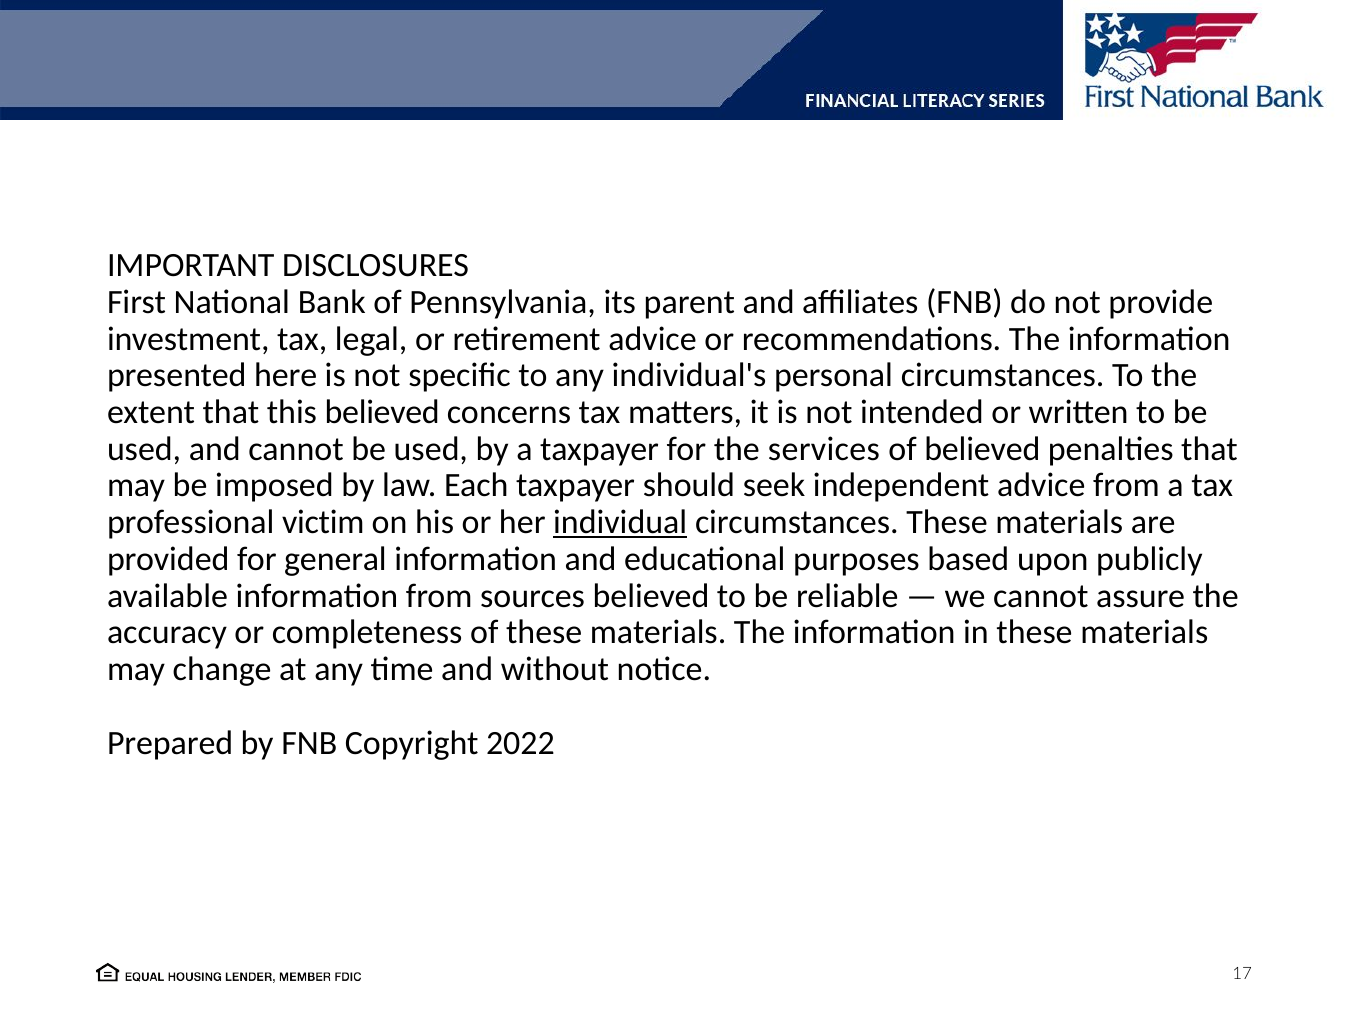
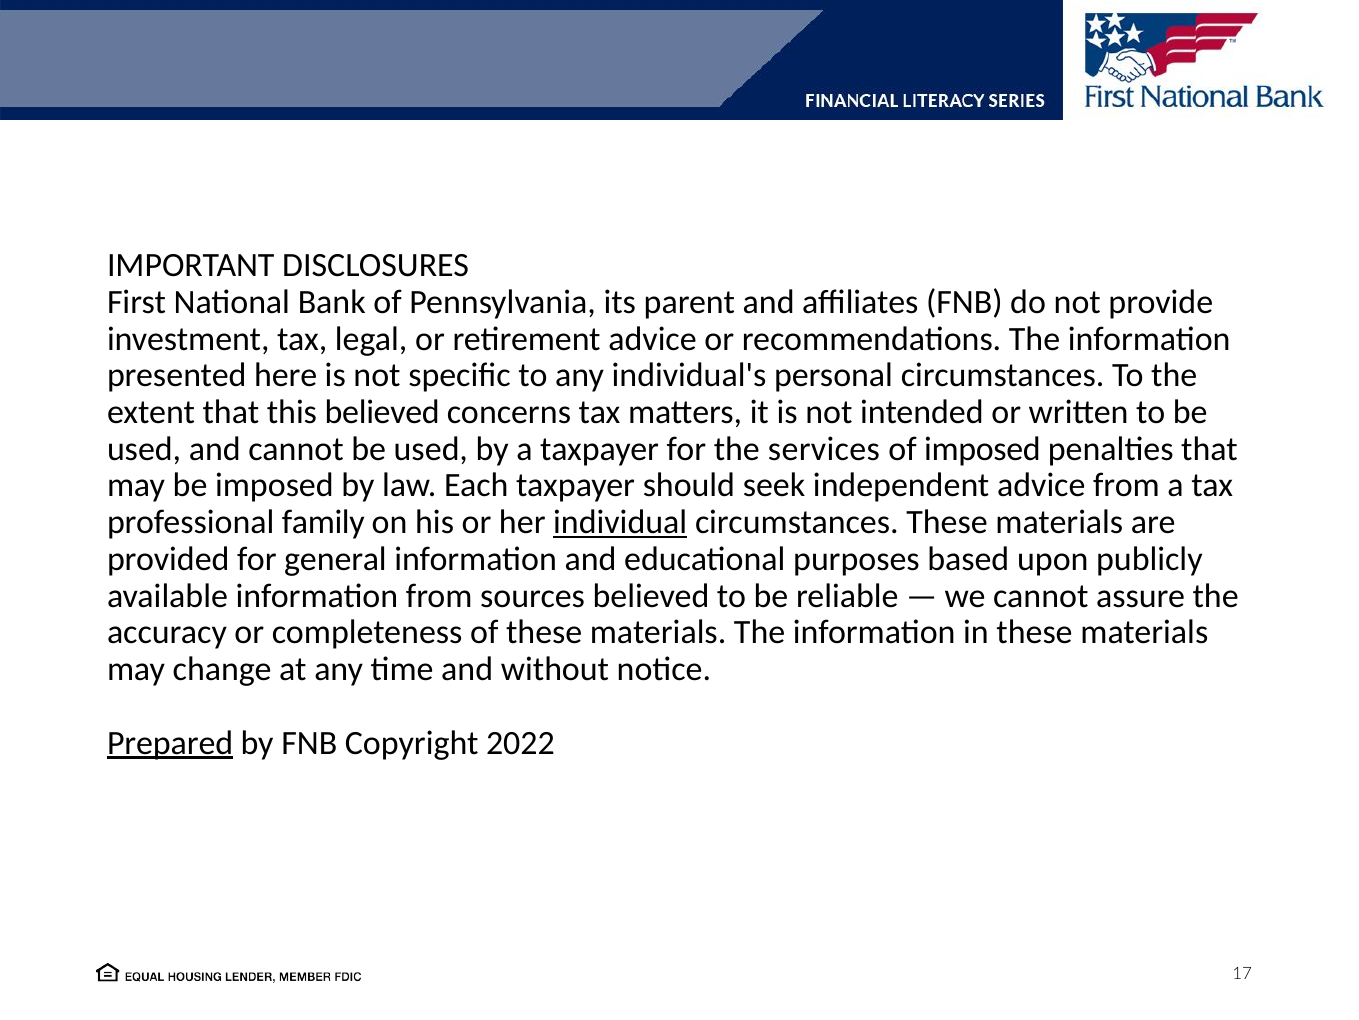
of believed: believed -> imposed
victim: victim -> family
Prepared underline: none -> present
